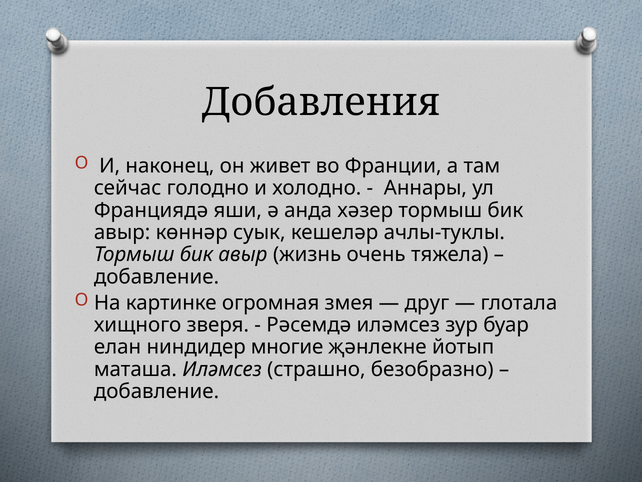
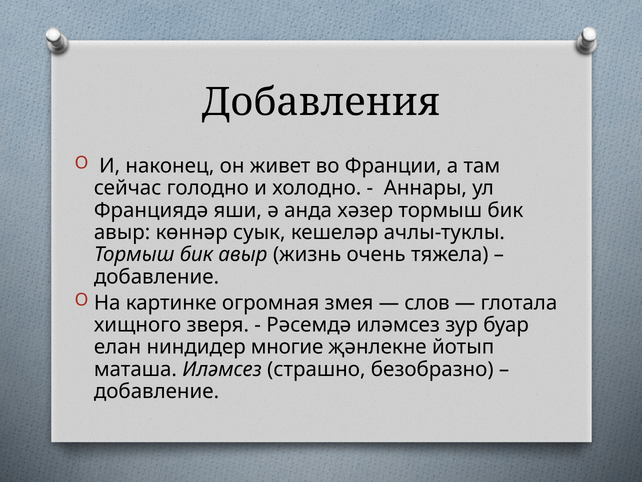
друг: друг -> слов
